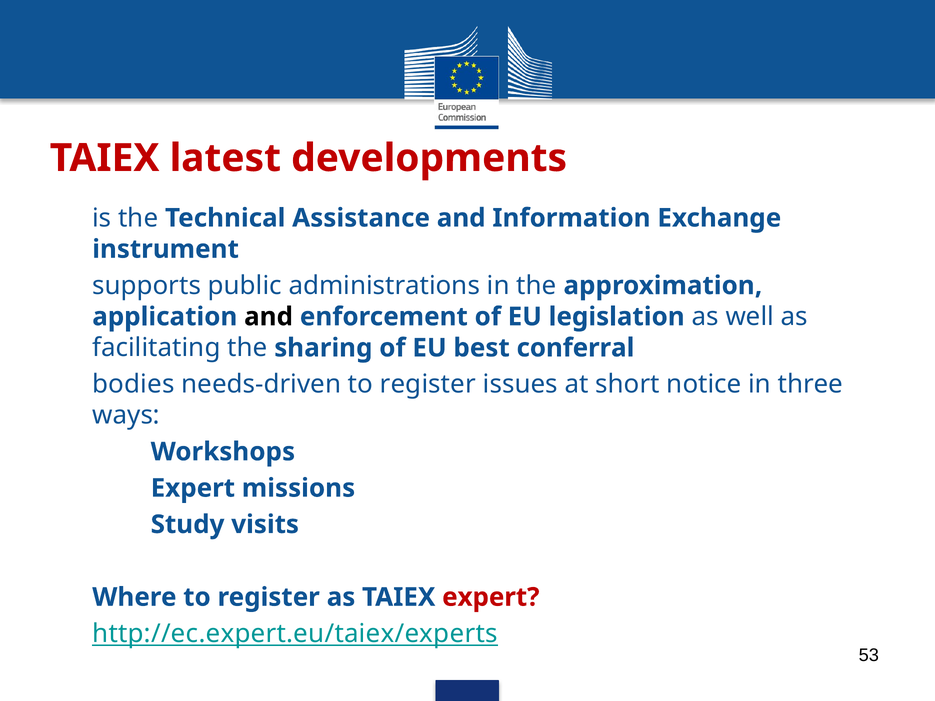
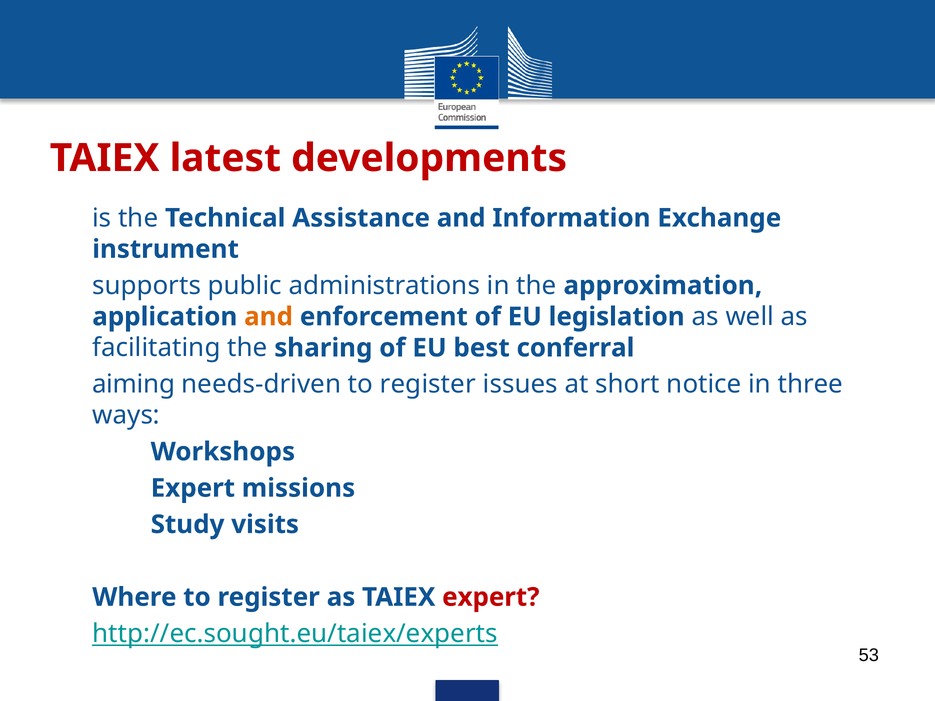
and at (269, 317) colour: black -> orange
bodies: bodies -> aiming
http://ec.expert.eu/taiex/experts: http://ec.expert.eu/taiex/experts -> http://ec.sought.eu/taiex/experts
